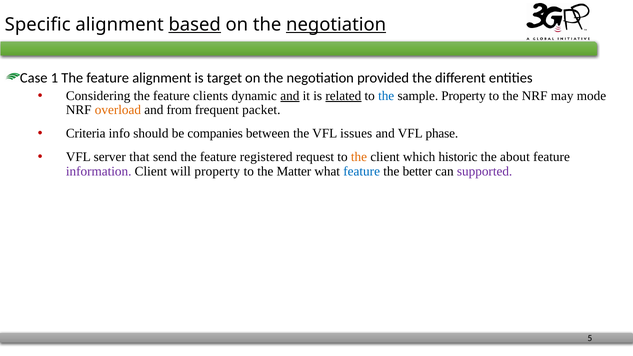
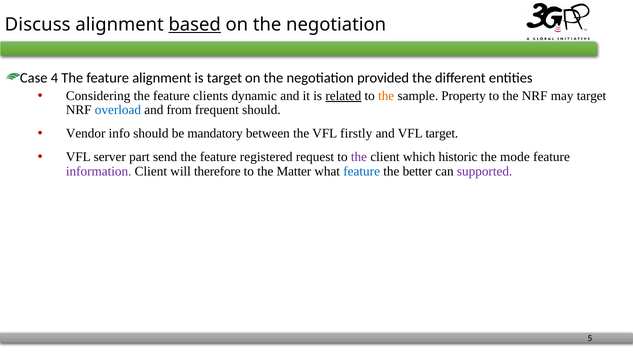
Specific: Specific -> Discuss
negotiation at (336, 25) underline: present -> none
1: 1 -> 4
and at (290, 96) underline: present -> none
the at (386, 96) colour: blue -> orange
may mode: mode -> target
overload colour: orange -> blue
frequent packet: packet -> should
Criteria: Criteria -> Vendor
companies: companies -> mandatory
issues: issues -> firstly
VFL phase: phase -> target
that: that -> part
the at (359, 157) colour: orange -> purple
about: about -> mode
will property: property -> therefore
